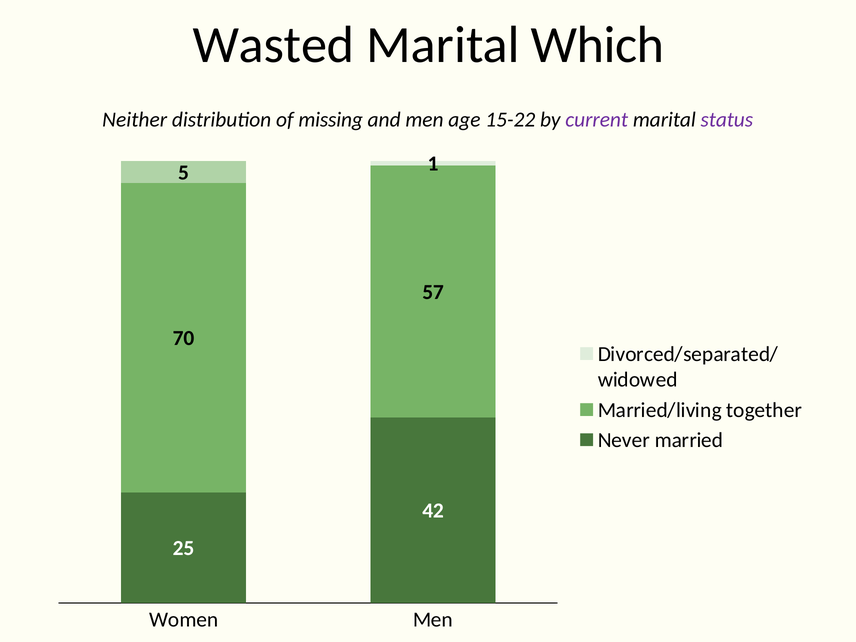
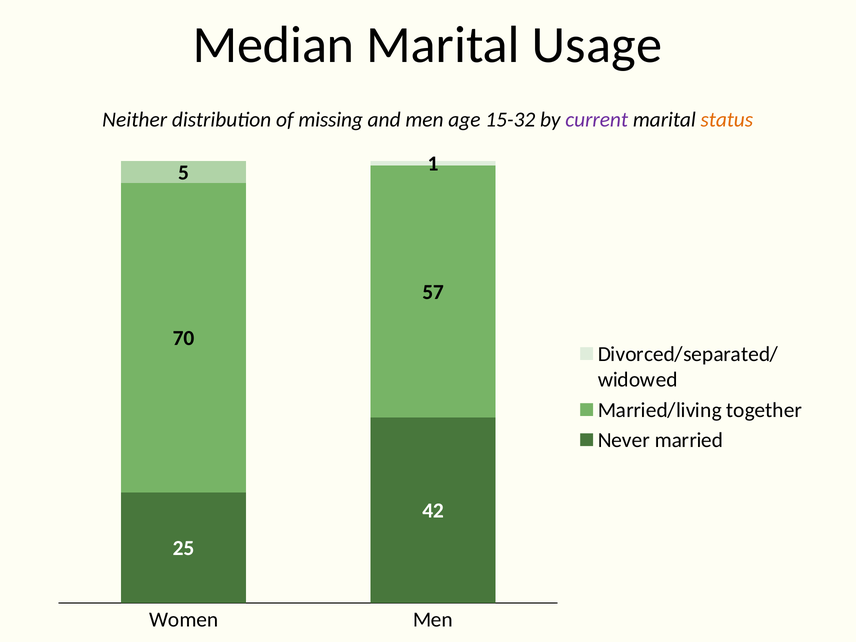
Wasted: Wasted -> Median
Which: Which -> Usage
15-22: 15-22 -> 15-32
status colour: purple -> orange
